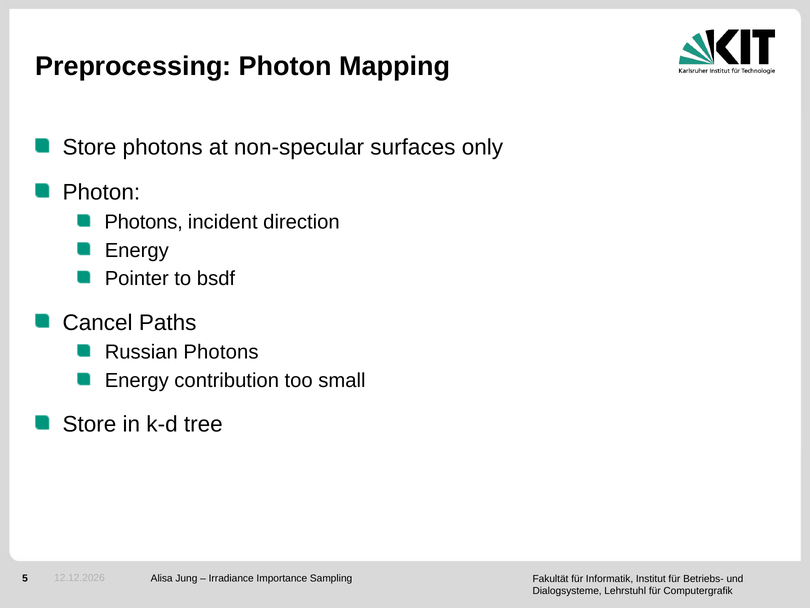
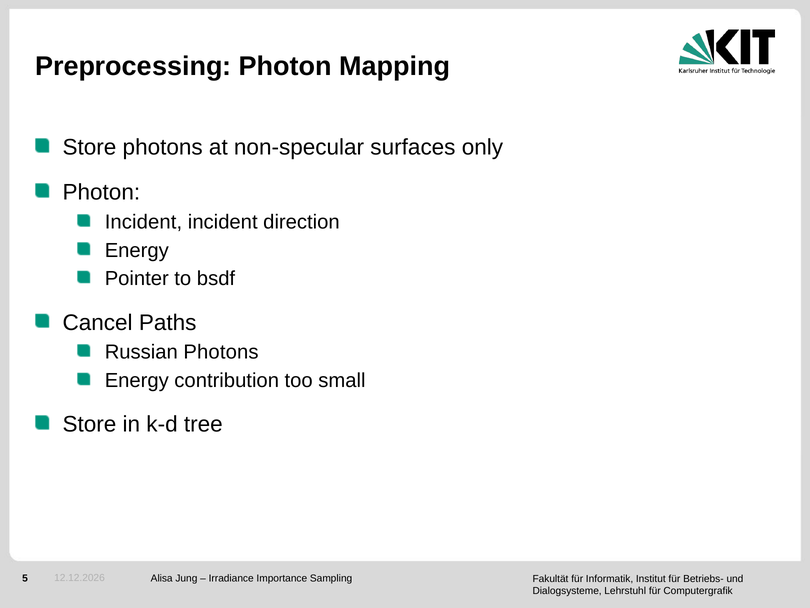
Photons at (144, 222): Photons -> Incident
